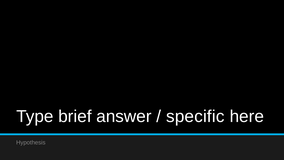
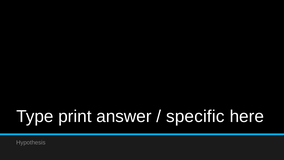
brief: brief -> print
